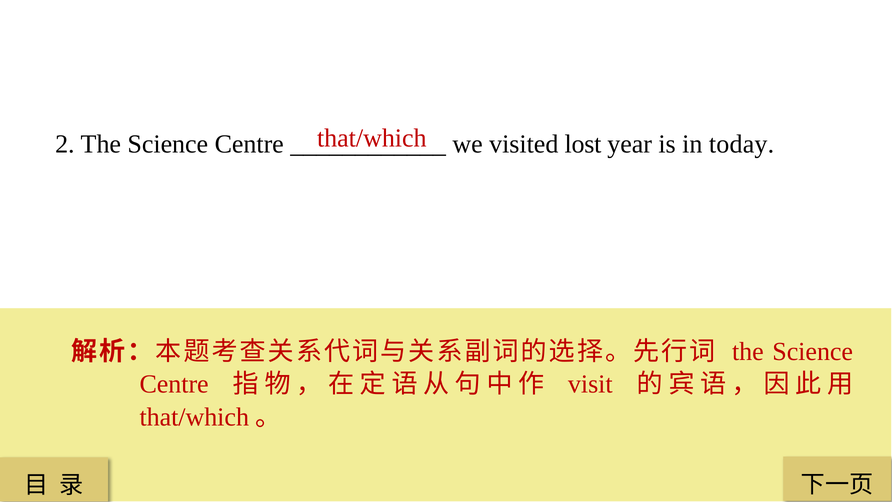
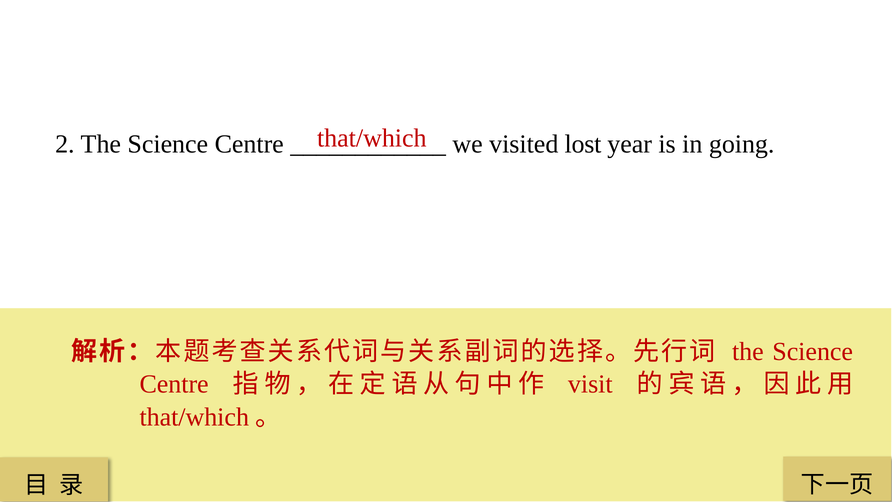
today: today -> going
